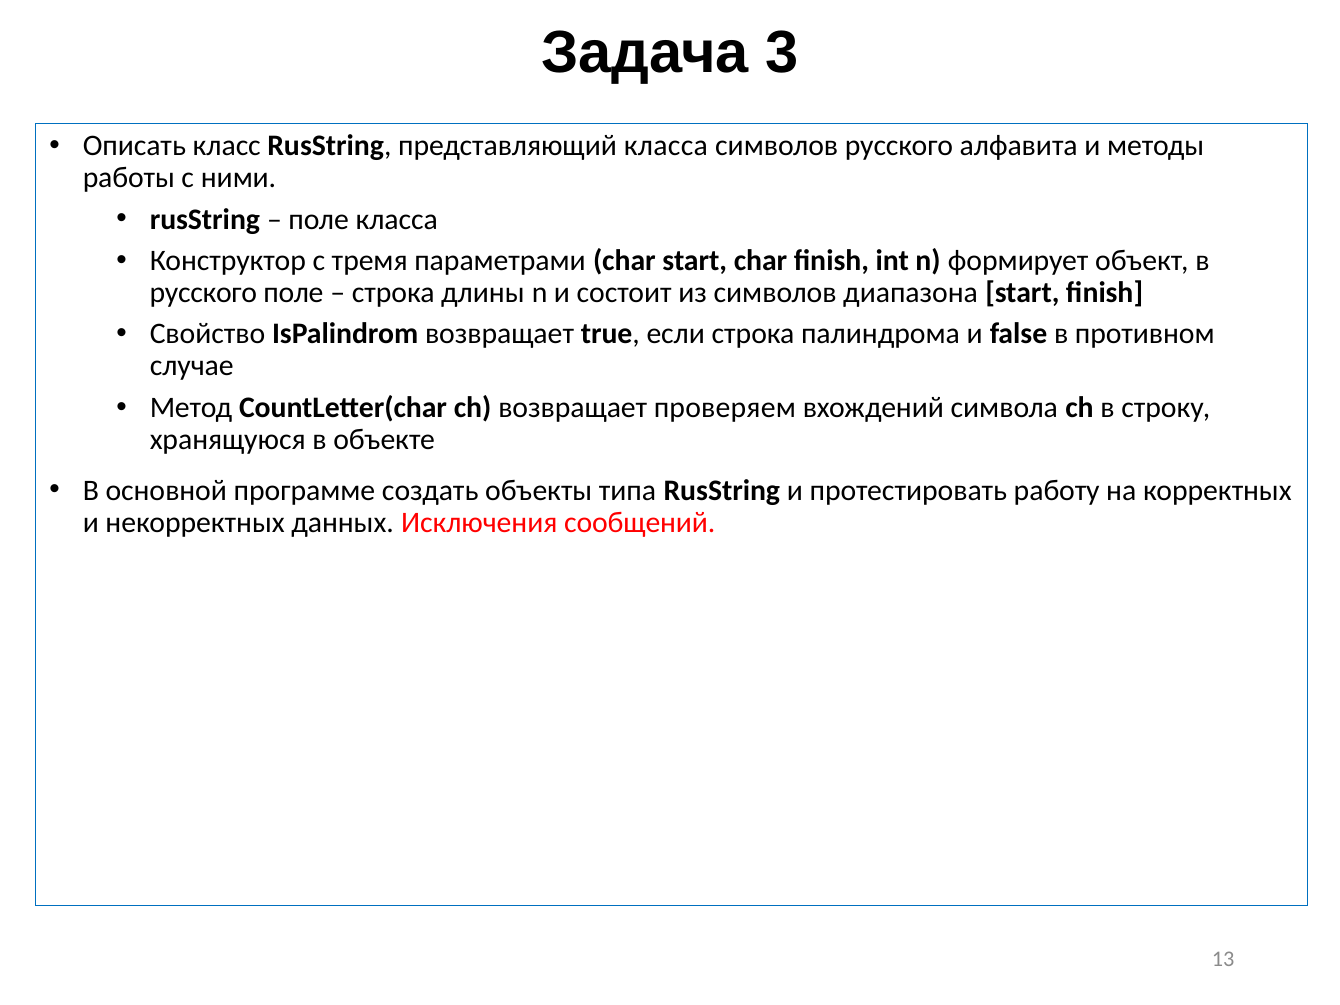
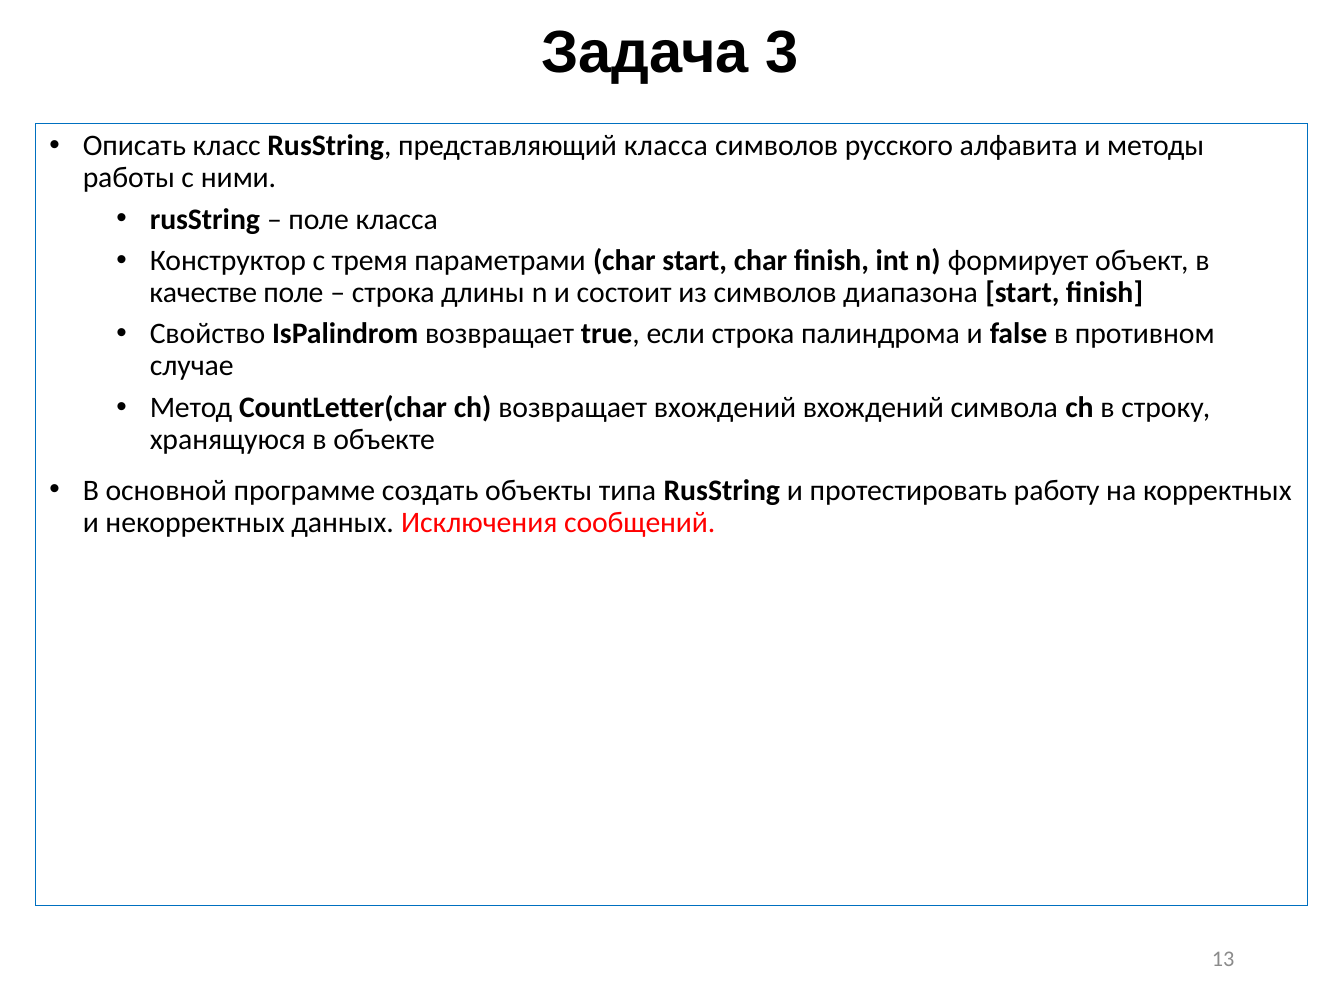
русского at (203, 293): русского -> качестве
возвращает проверяем: проверяем -> вхождений
